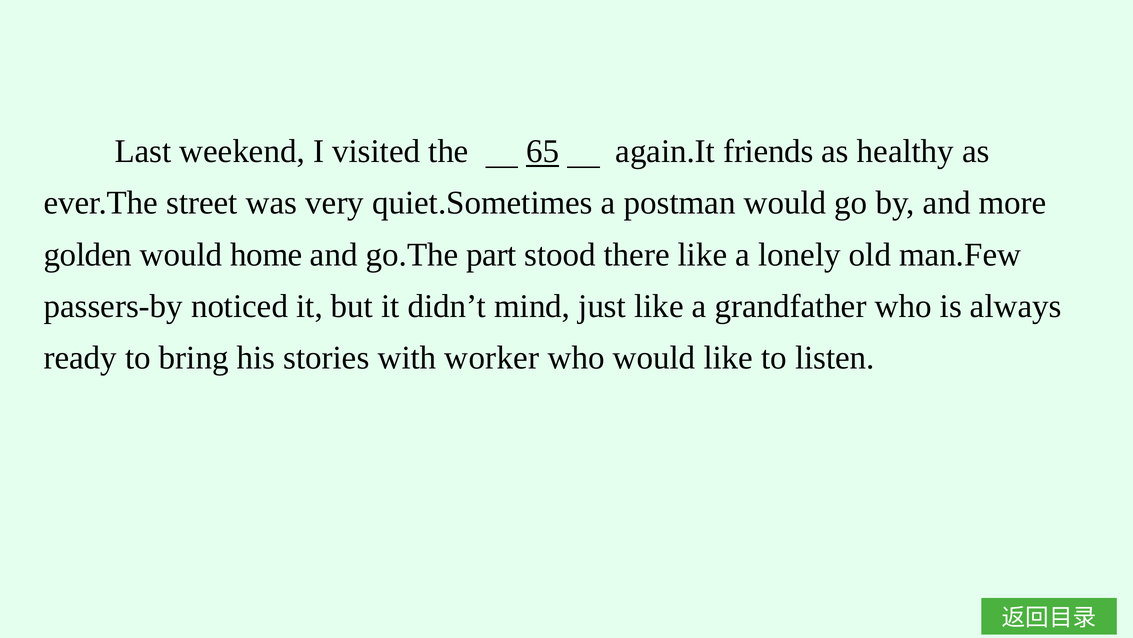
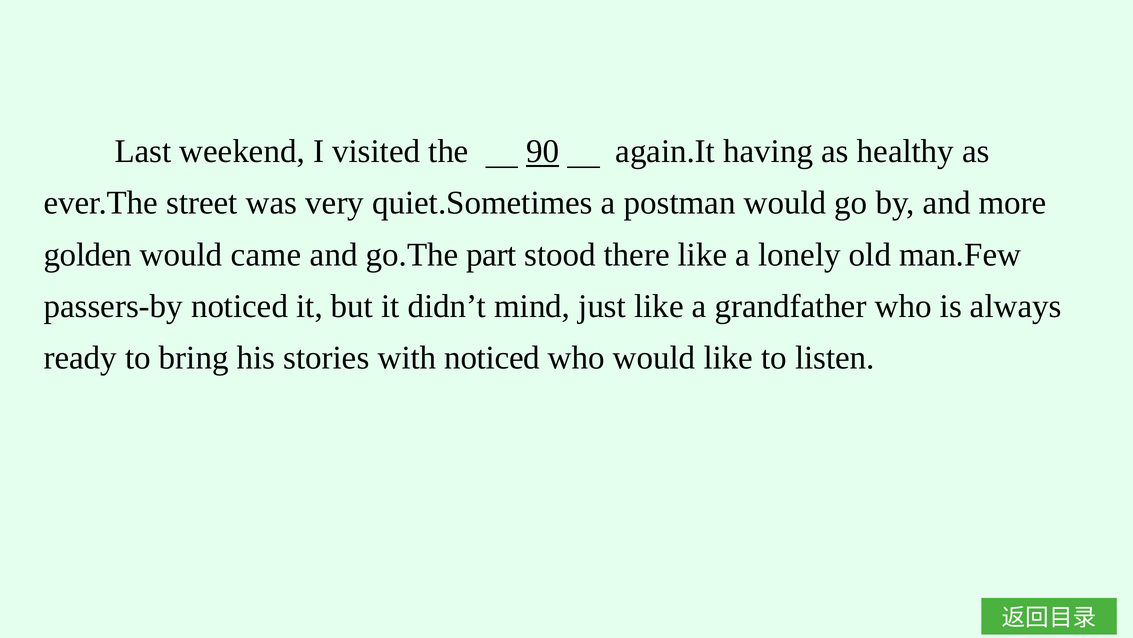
65: 65 -> 90
friends: friends -> having
home: home -> came
with worker: worker -> noticed
